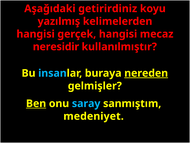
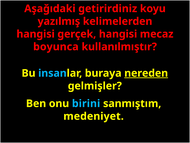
neresidir: neresidir -> boyunca
Ben underline: present -> none
saray: saray -> birini
